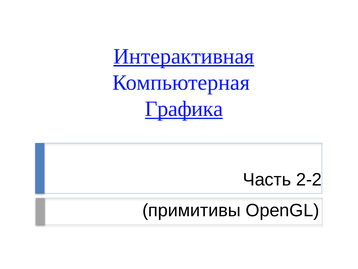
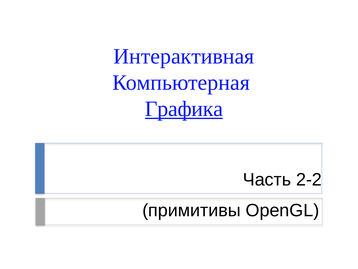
Интерактивная underline: present -> none
